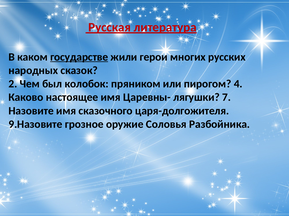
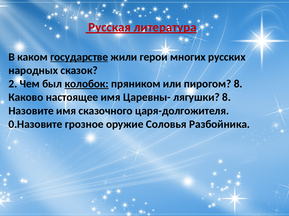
колобок underline: none -> present
пирогом 4: 4 -> 8
лягушки 7: 7 -> 8
9.Назовите: 9.Назовите -> 0.Назовите
